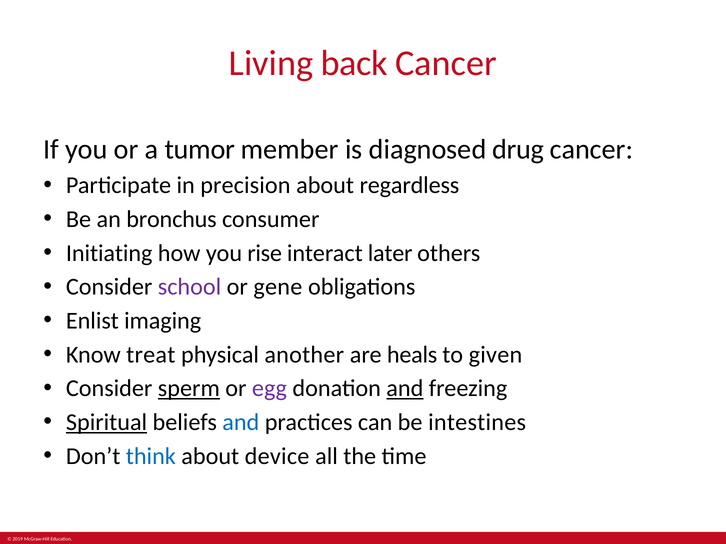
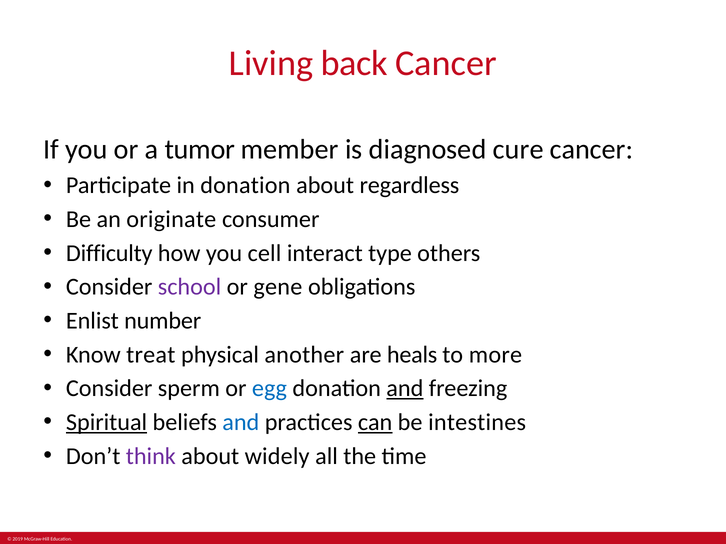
drug: drug -> cure
in precision: precision -> donation
bronchus: bronchus -> originate
Initiating: Initiating -> Difficulty
rise: rise -> cell
later: later -> type
imaging: imaging -> number
given: given -> more
sperm underline: present -> none
egg colour: purple -> blue
can underline: none -> present
think colour: blue -> purple
device: device -> widely
